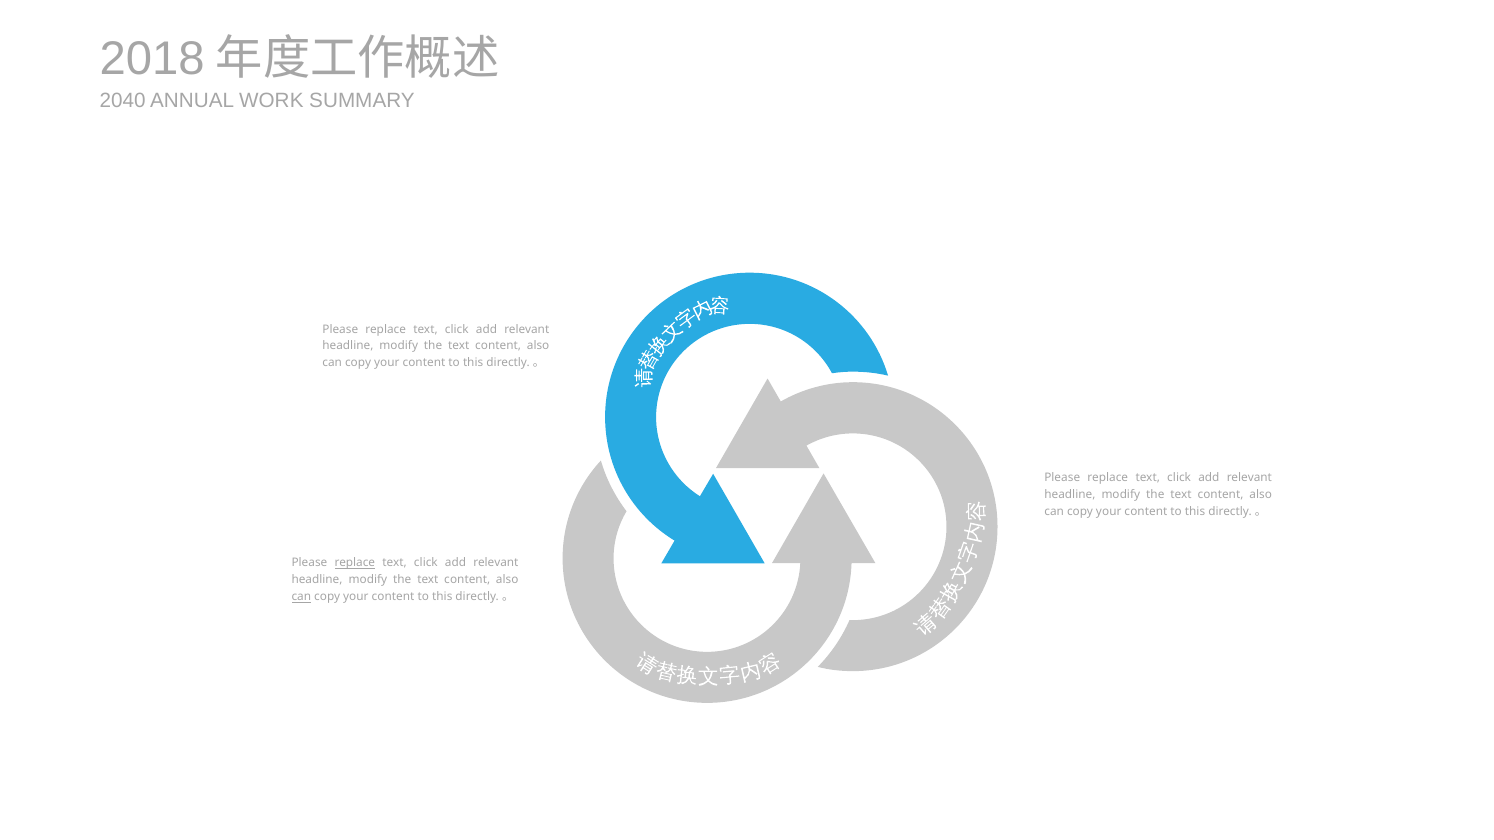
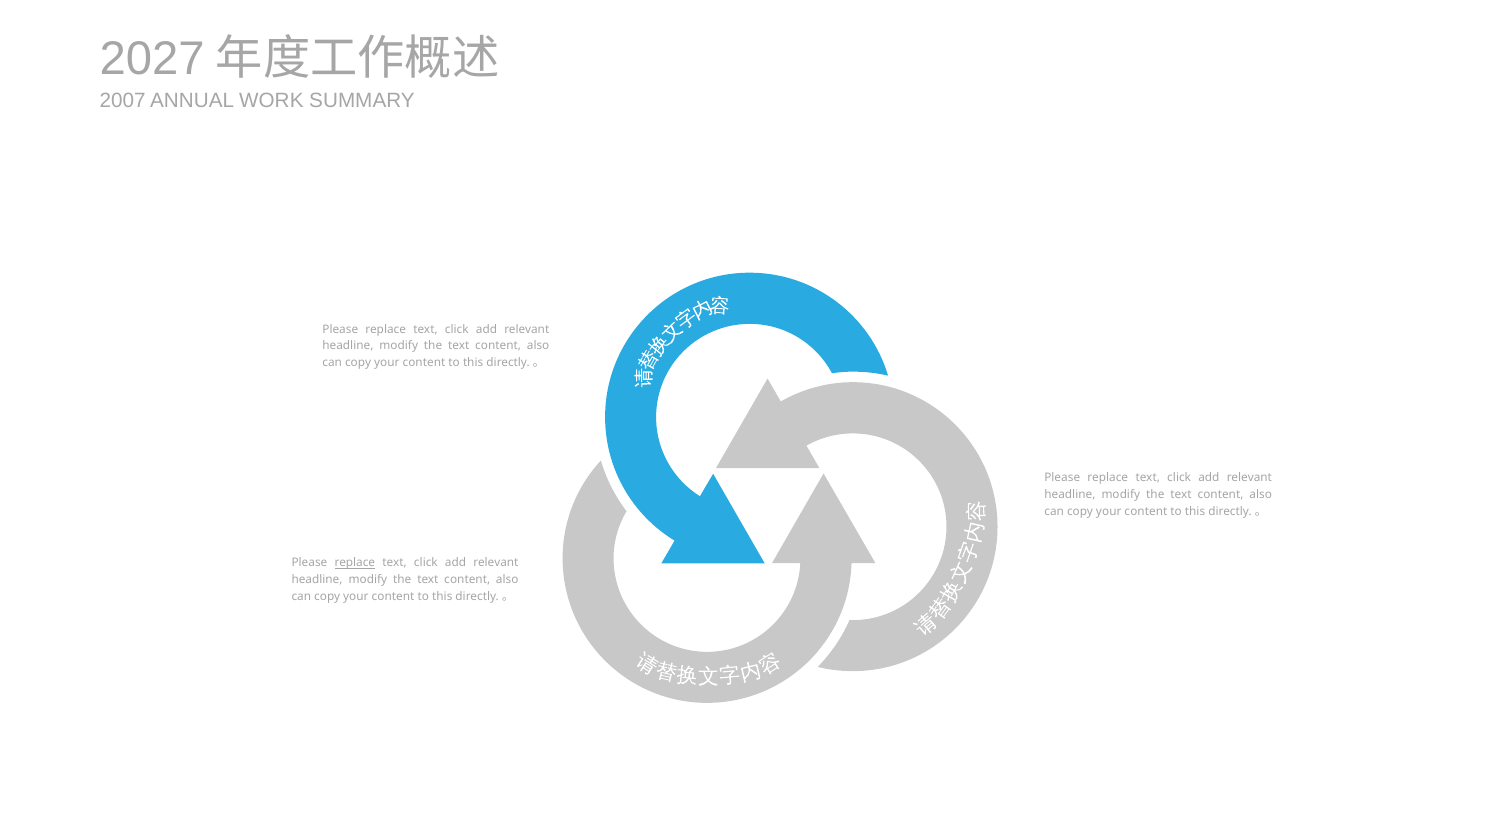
2018: 2018 -> 2027
2040: 2040 -> 2007
can at (301, 597) underline: present -> none
